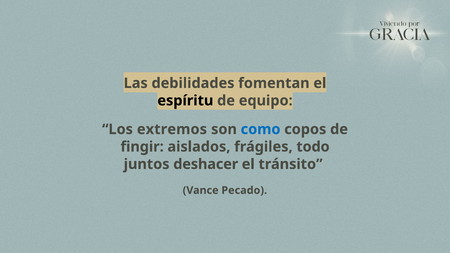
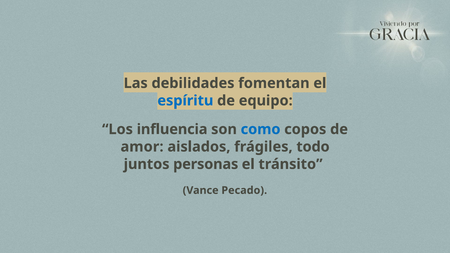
espíritu colour: black -> blue
extremos: extremos -> influencia
fingir: fingir -> amor
deshacer: deshacer -> personas
